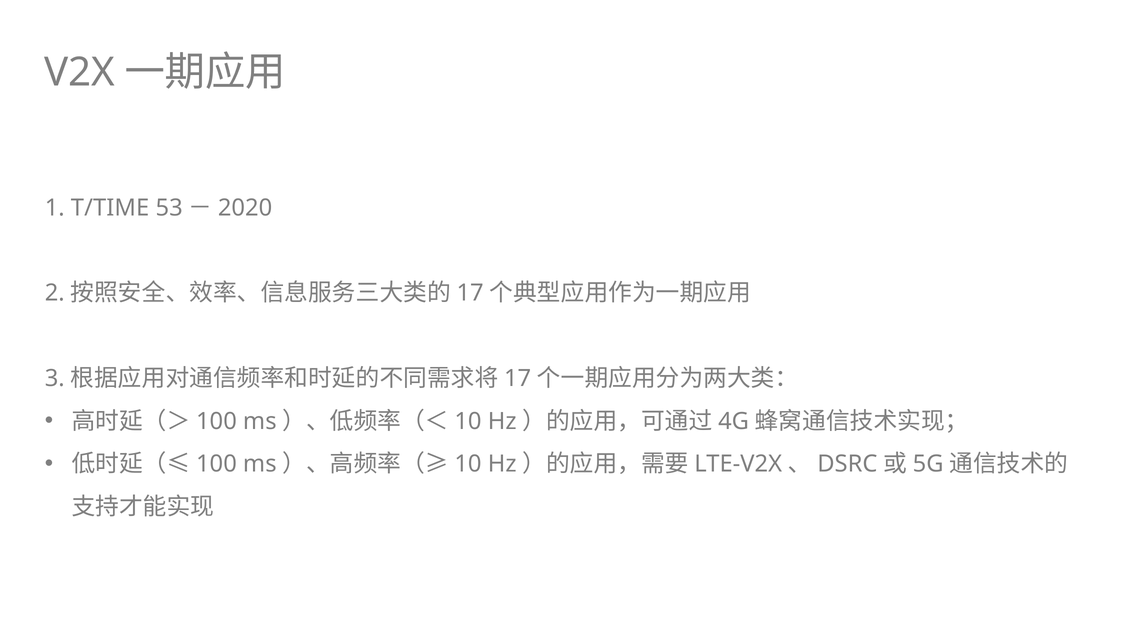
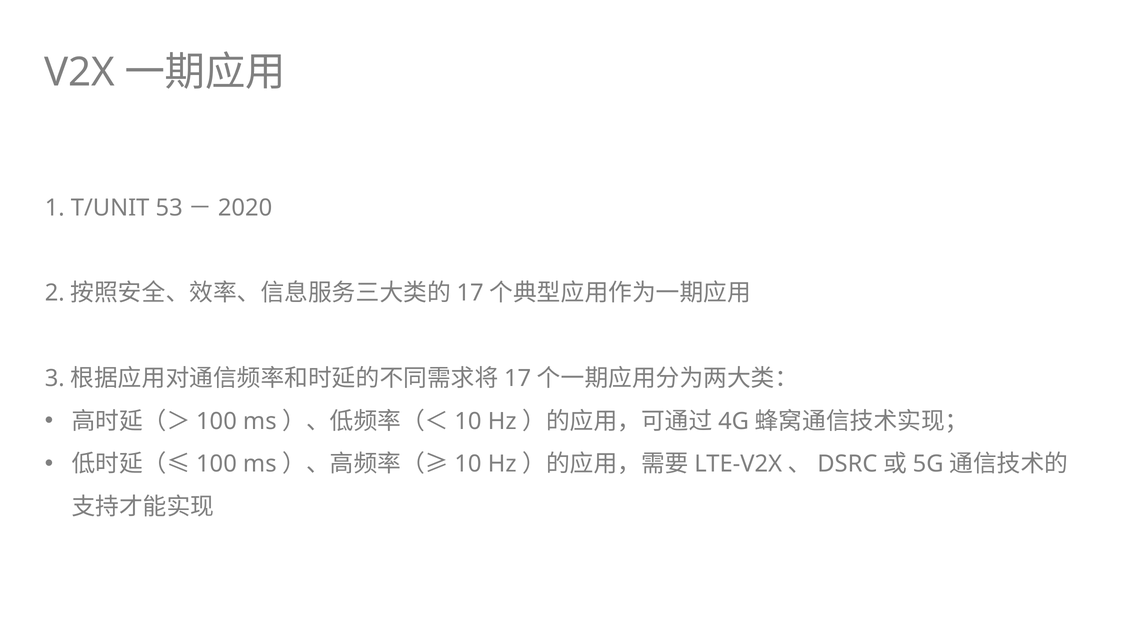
T/TIME: T/TIME -> T/UNIT
